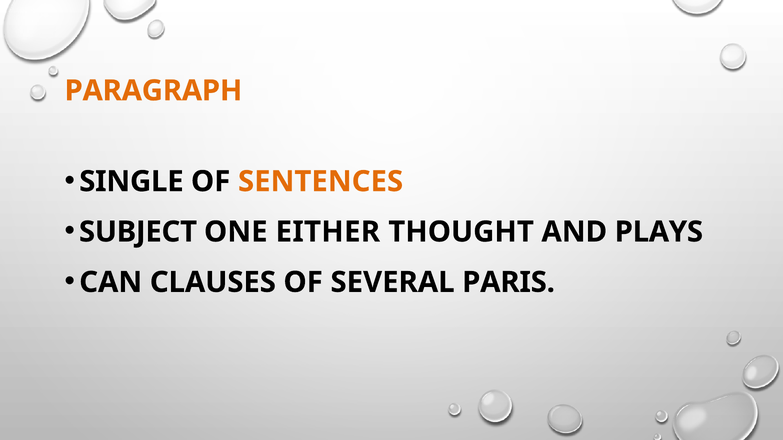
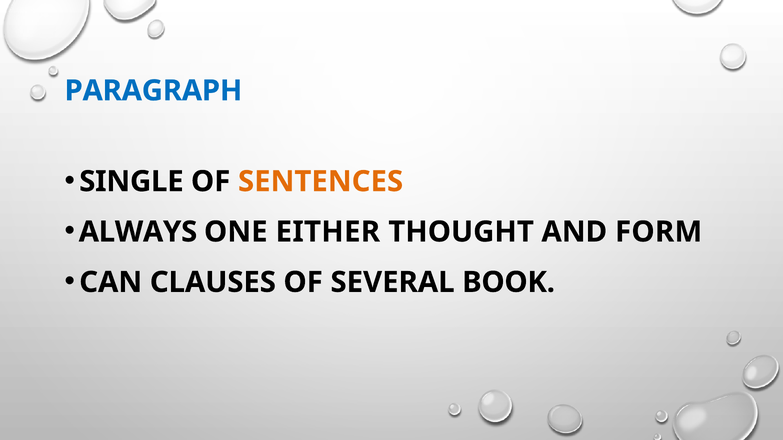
PARAGRAPH colour: orange -> blue
SUBJECT: SUBJECT -> ALWAYS
PLAYS: PLAYS -> FORM
PARIS: PARIS -> BOOK
